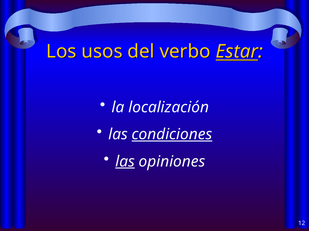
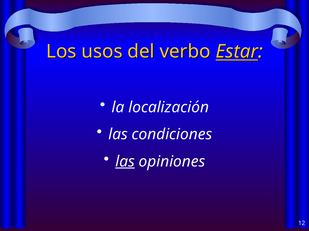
condiciones underline: present -> none
